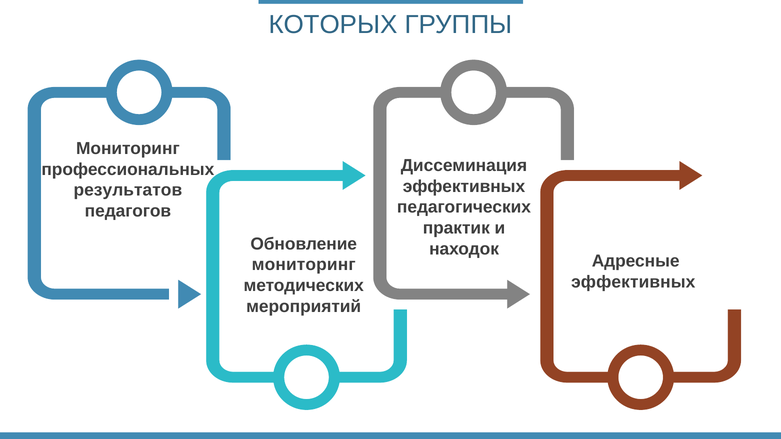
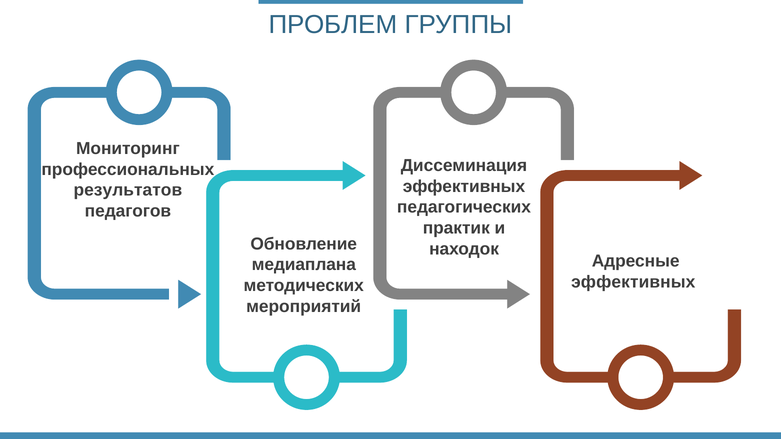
КОТОРЫХ: КОТОРЫХ -> ПРОБЛЕМ
мониторинг at (304, 265): мониторинг -> медиаплана
